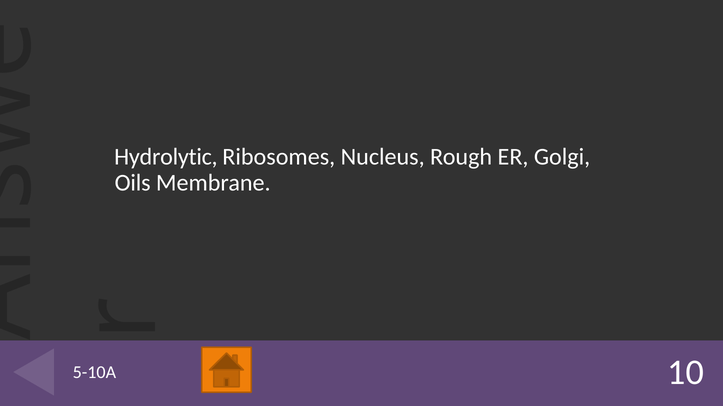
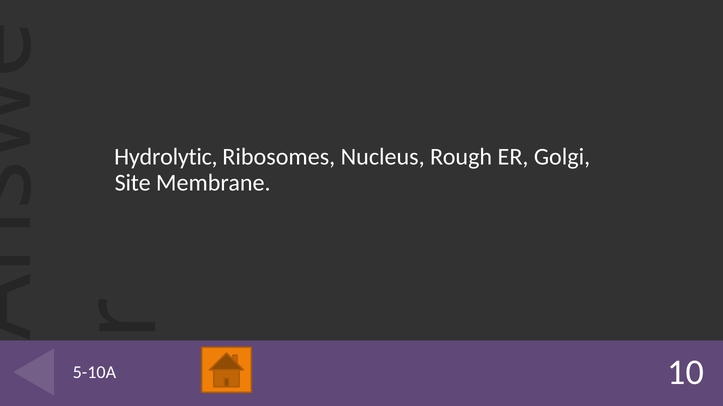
Oils: Oils -> Site
